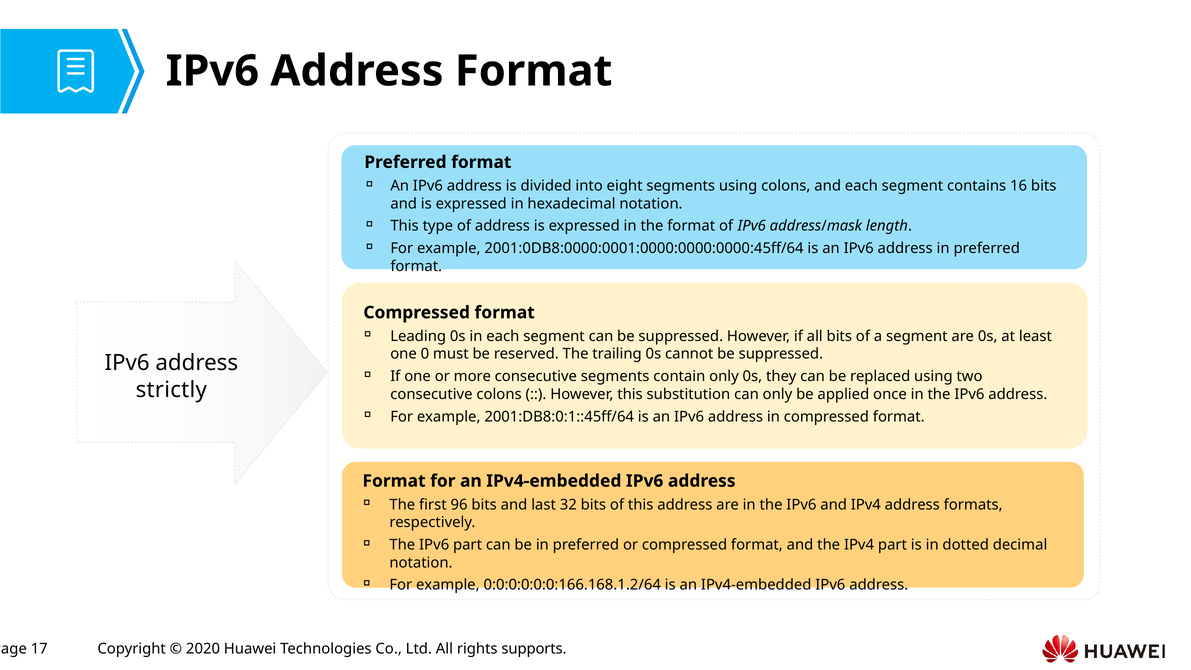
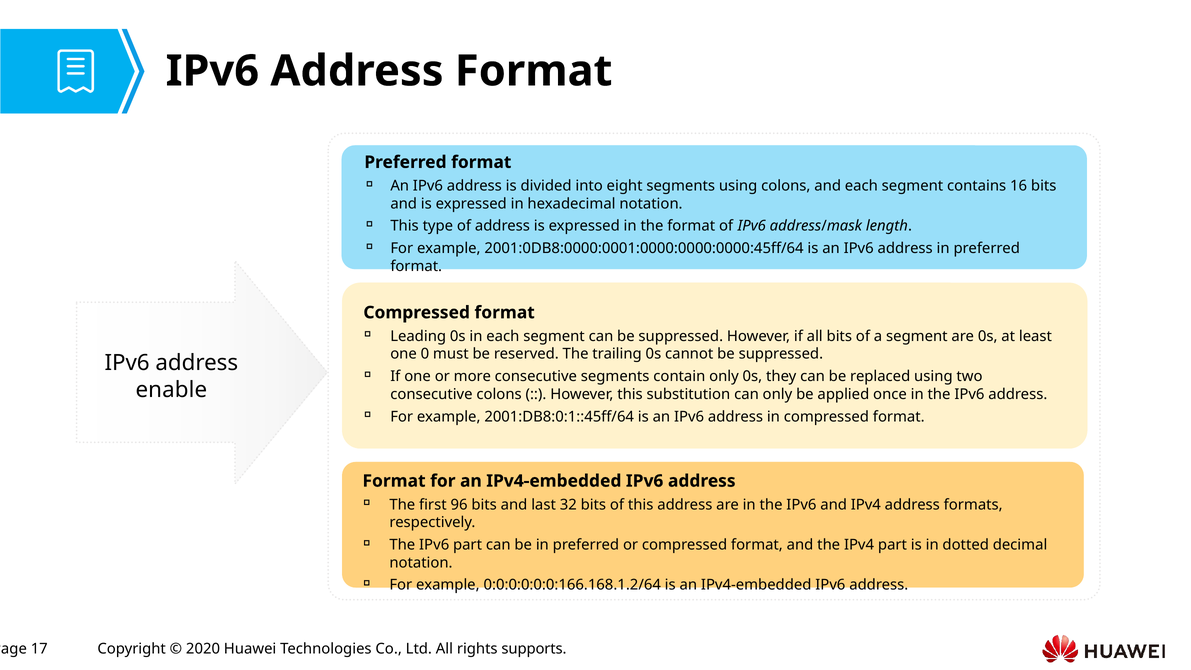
strictly: strictly -> enable
